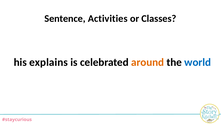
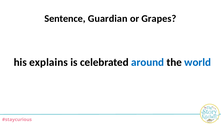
Activities: Activities -> Guardian
Classes: Classes -> Grapes
around colour: orange -> blue
